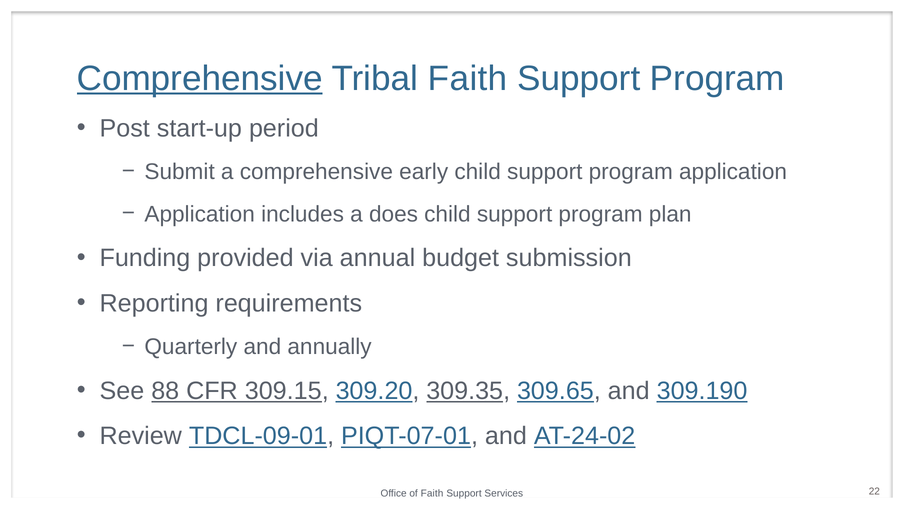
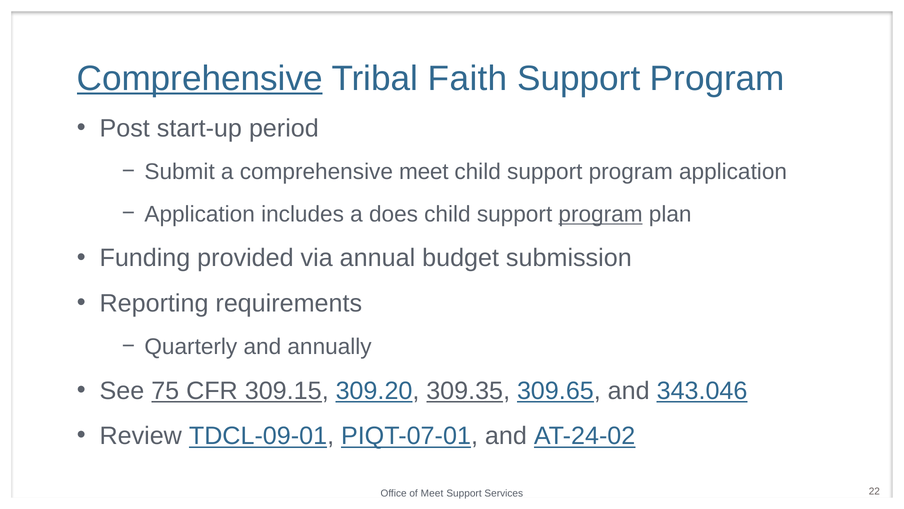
comprehensive early: early -> meet
program at (601, 214) underline: none -> present
88: 88 -> 75
309.190: 309.190 -> 343.046
Faith at (432, 493): Faith -> Meet
